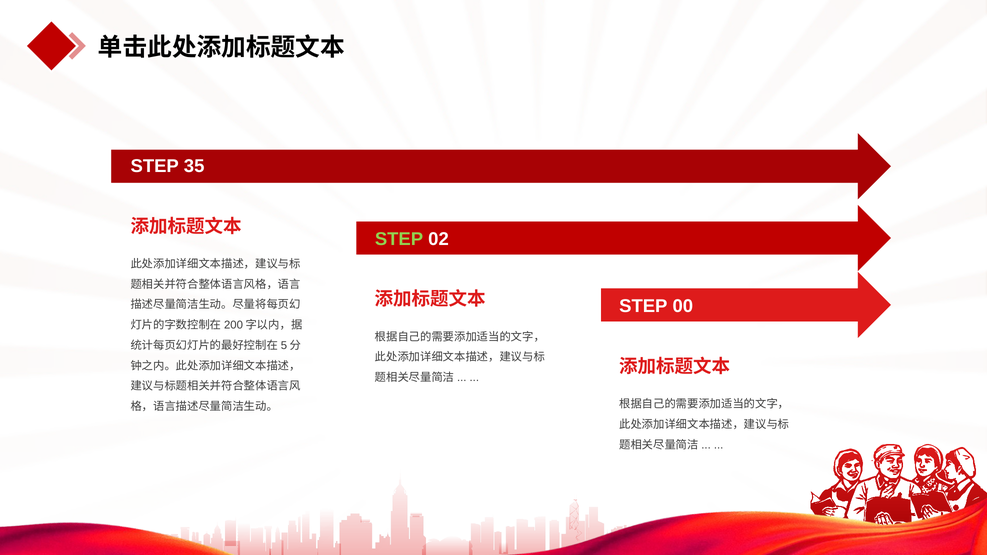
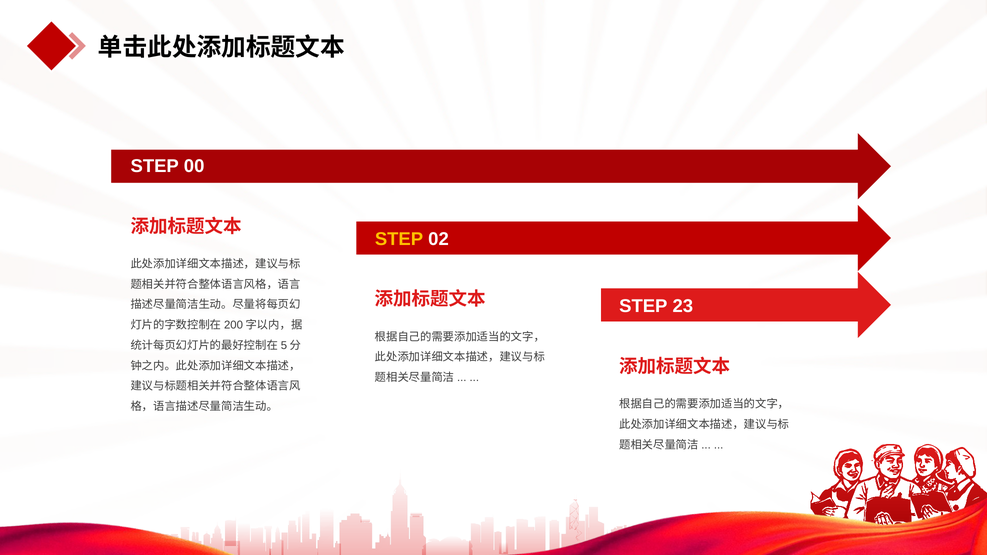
35: 35 -> 00
STEP at (399, 239) colour: light green -> yellow
00: 00 -> 23
